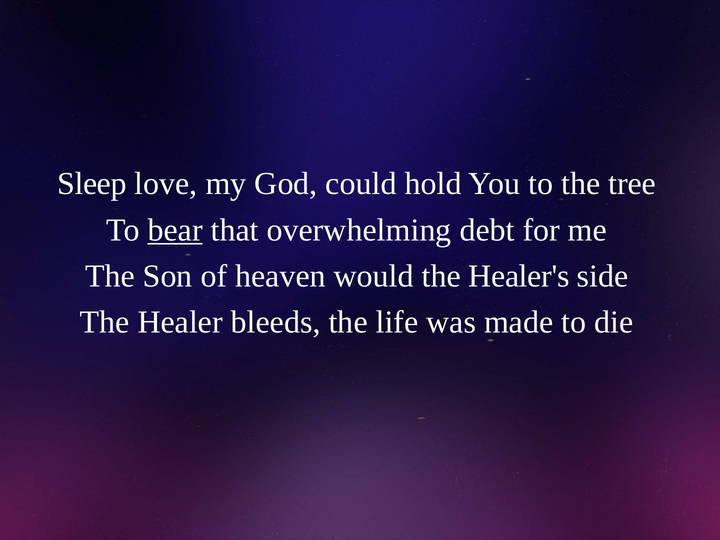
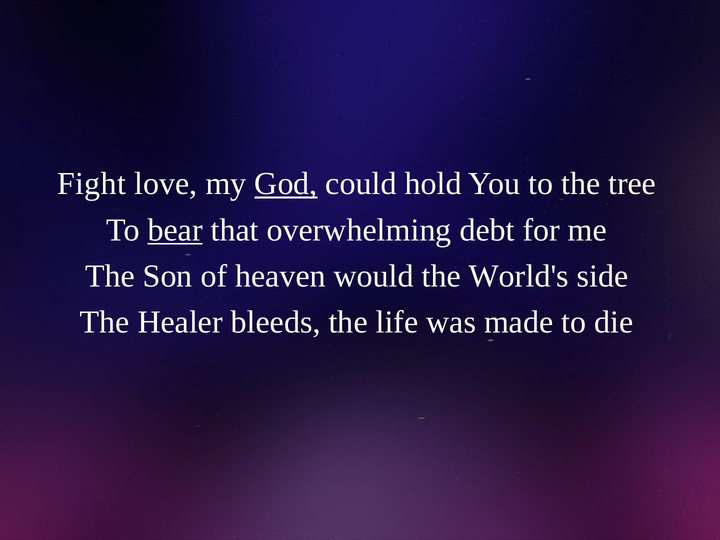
Sleep: Sleep -> Fight
God underline: none -> present
Healer's: Healer's -> World's
